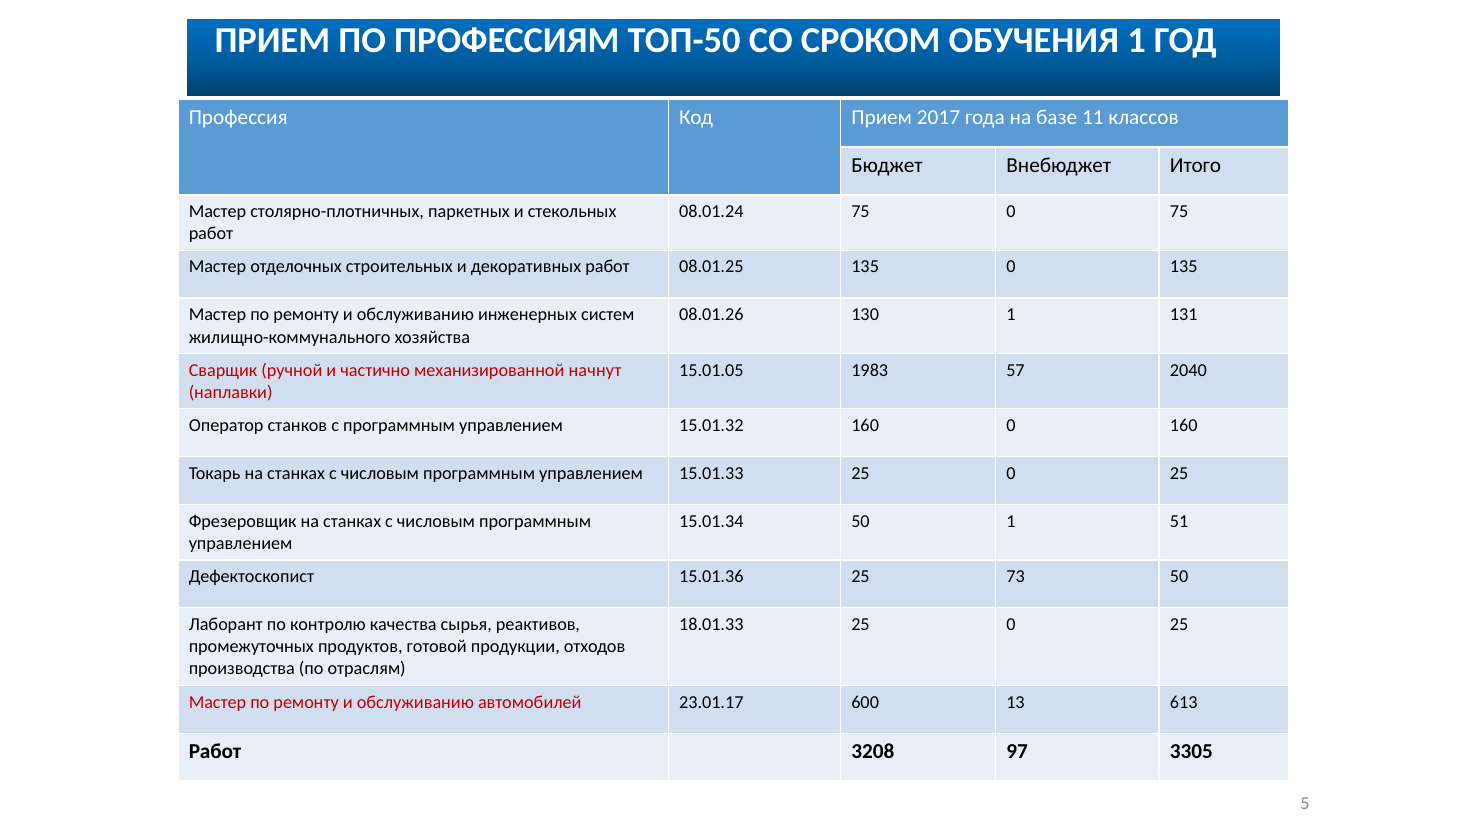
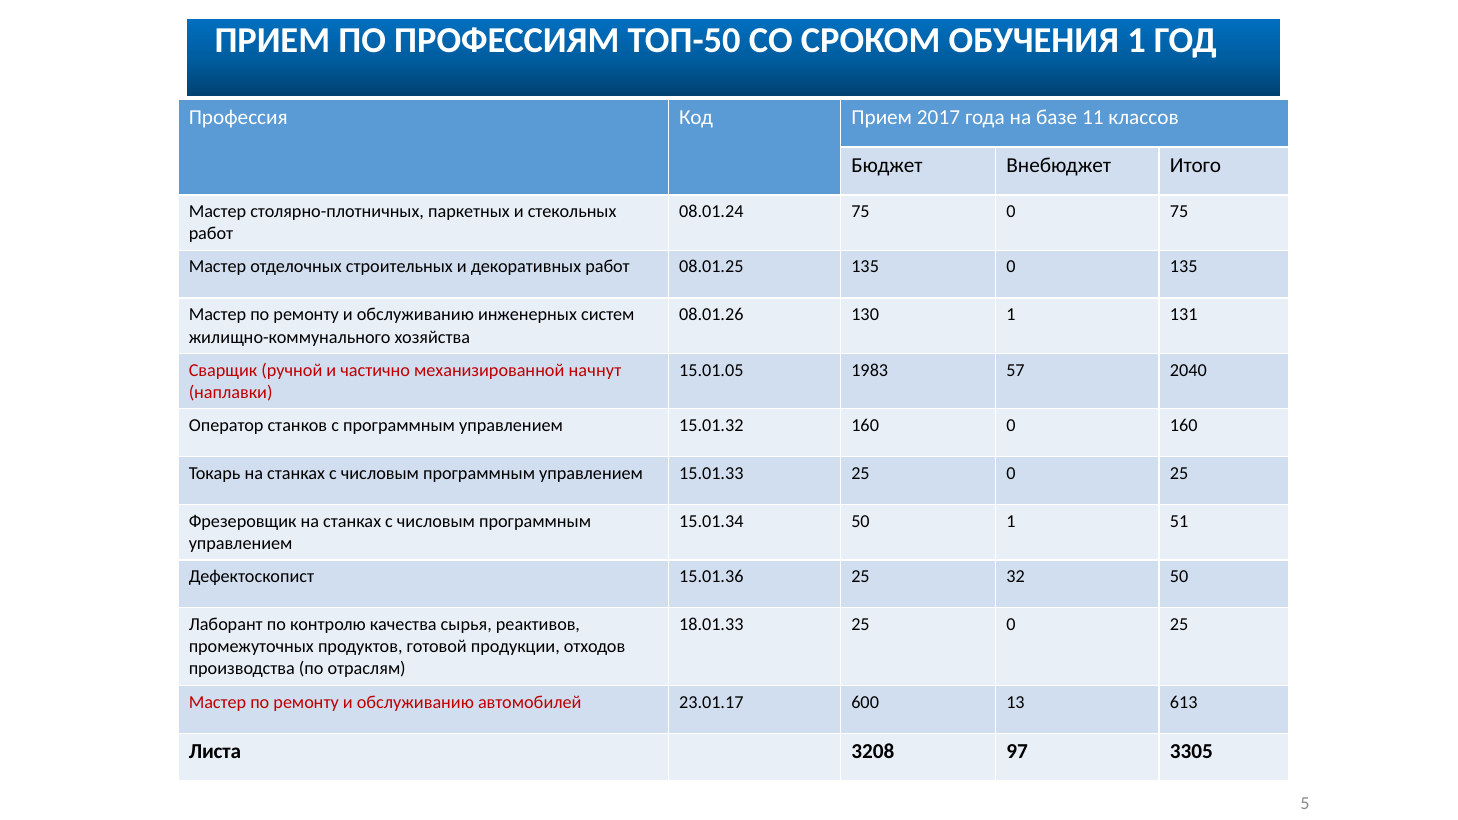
73: 73 -> 32
Работ at (215, 752): Работ -> Листа
